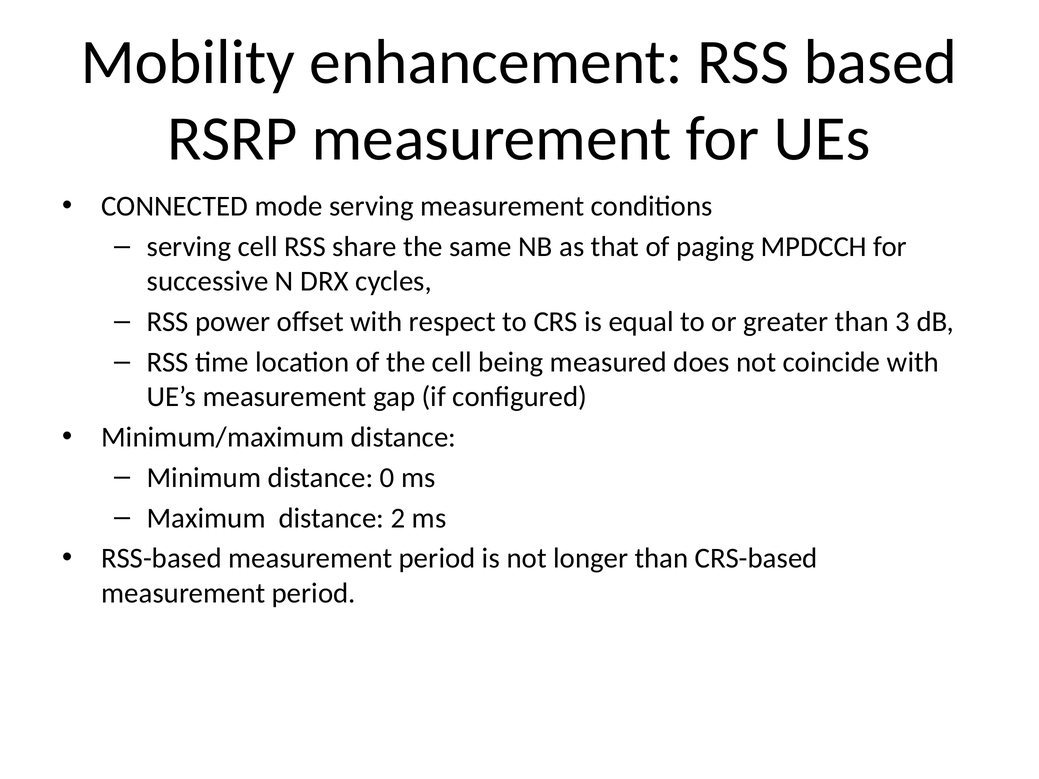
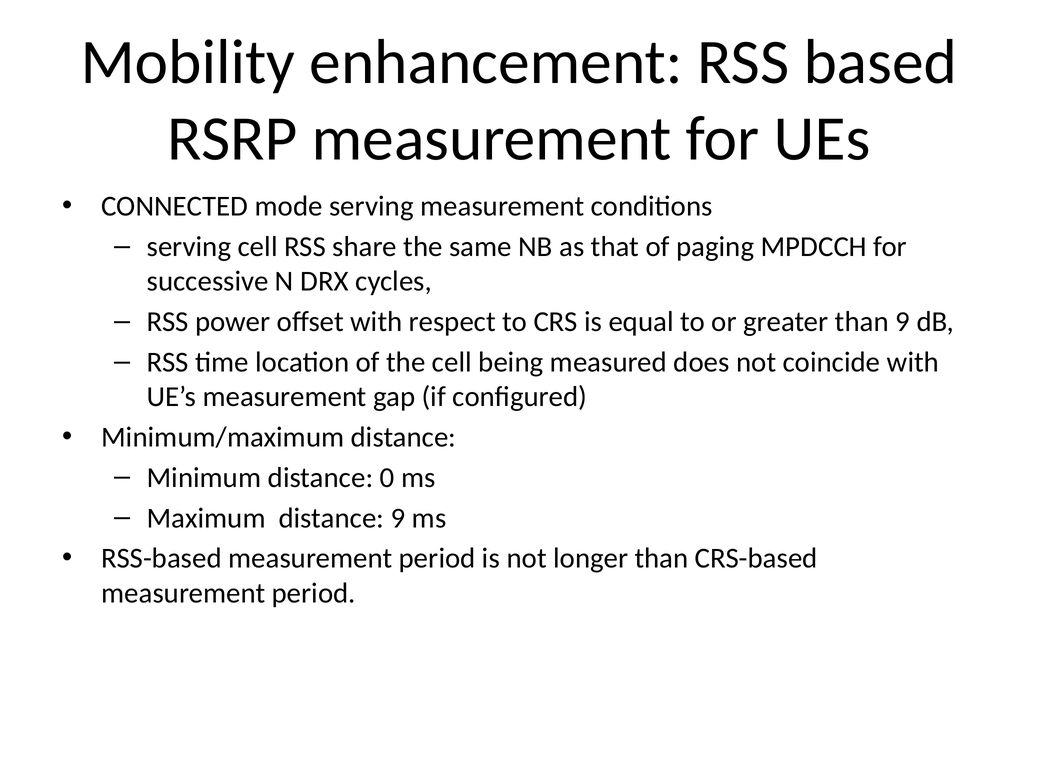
than 3: 3 -> 9
distance 2: 2 -> 9
